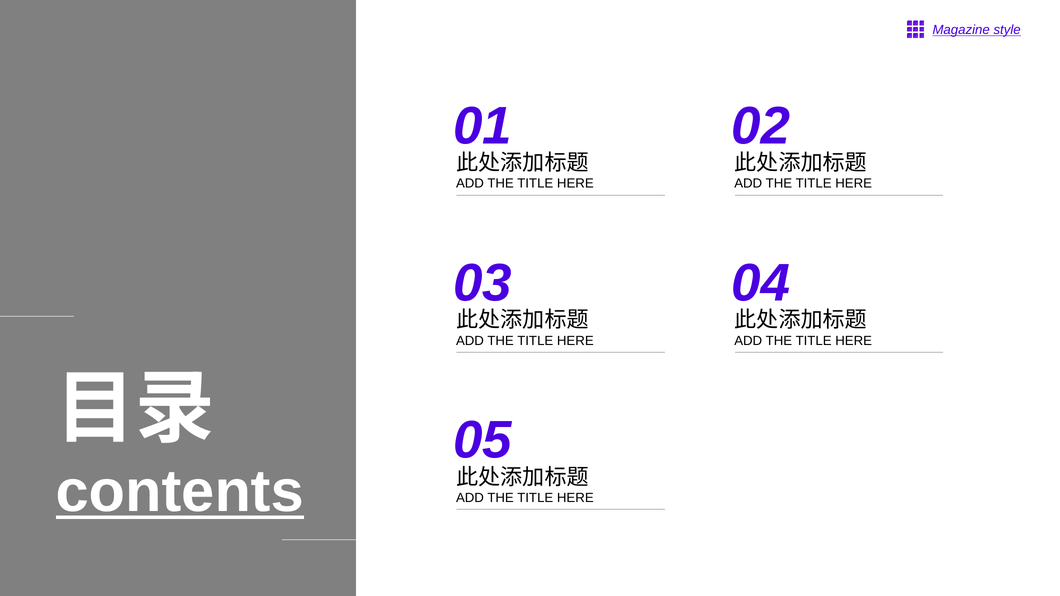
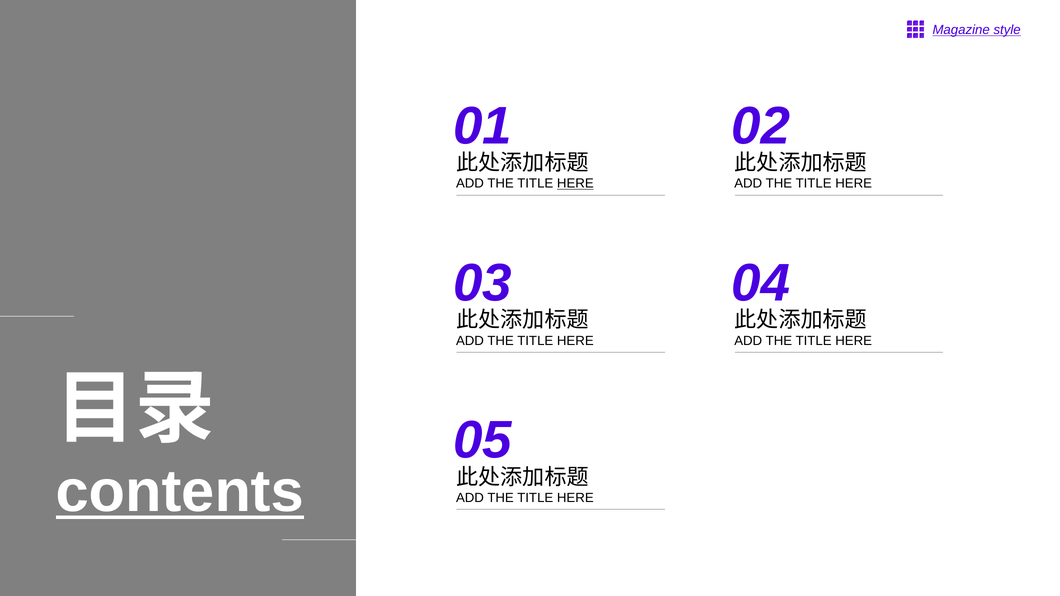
HERE at (575, 184) underline: none -> present
